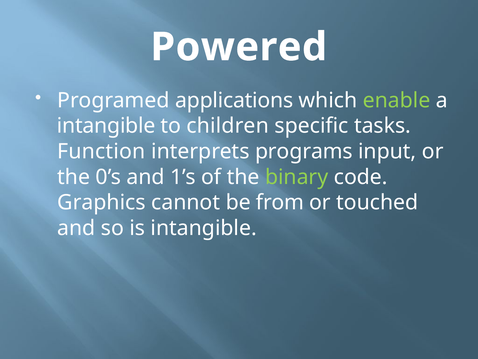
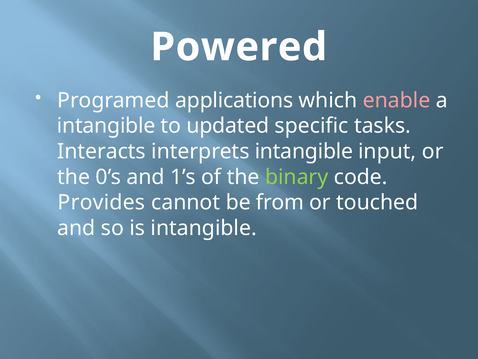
enable colour: light green -> pink
children: children -> updated
Function: Function -> Interacts
interprets programs: programs -> intangible
Graphics: Graphics -> Provides
